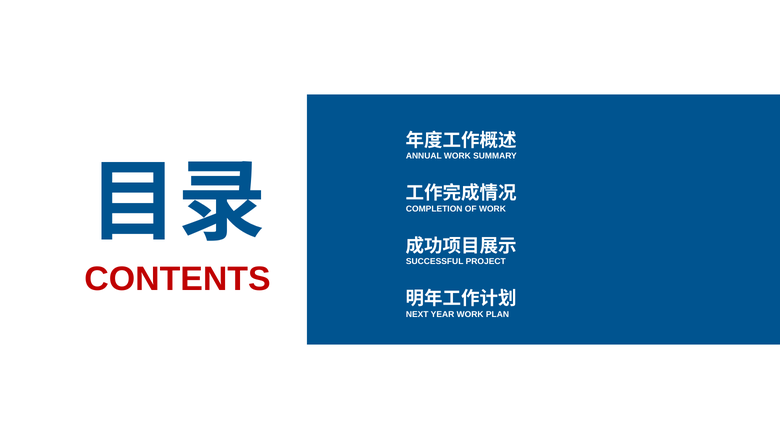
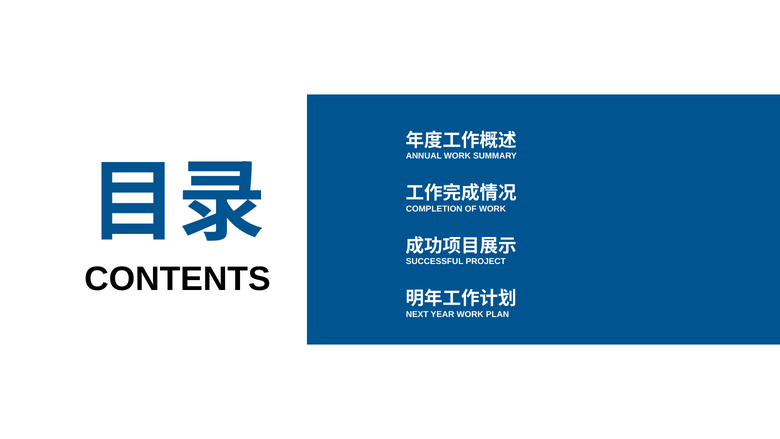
CONTENTS colour: red -> black
